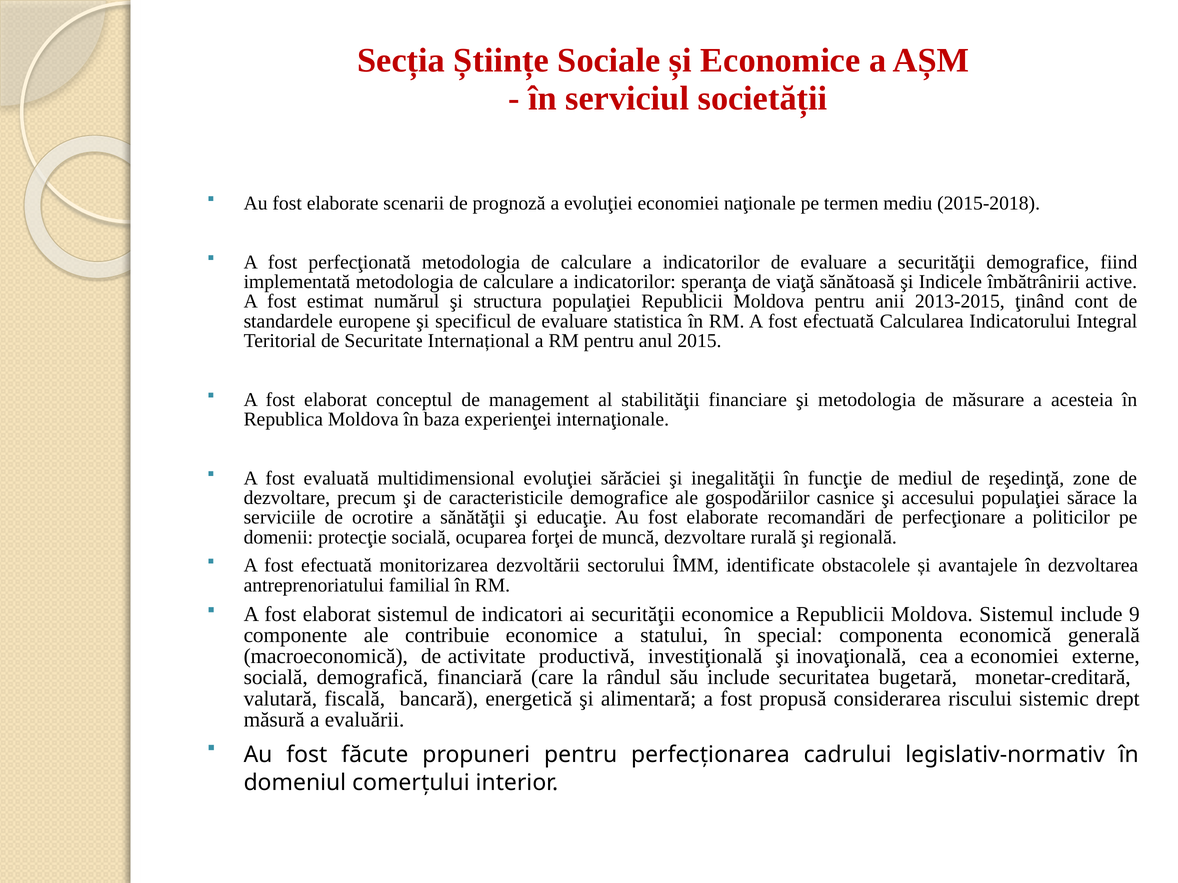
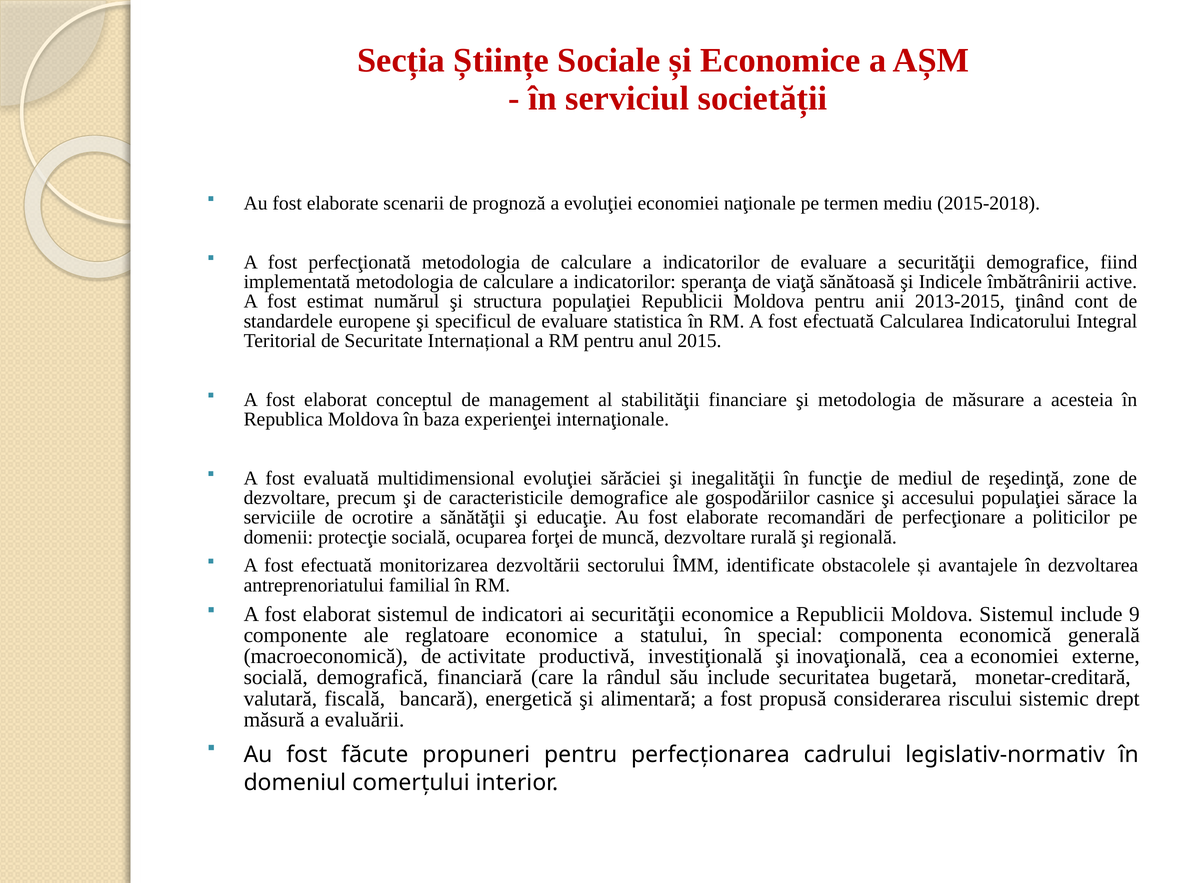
contribuie: contribuie -> reglatoare
